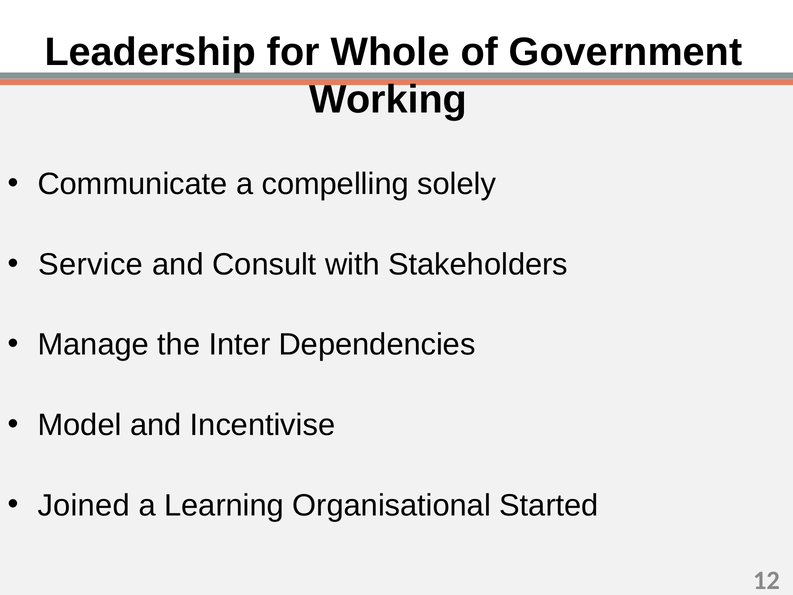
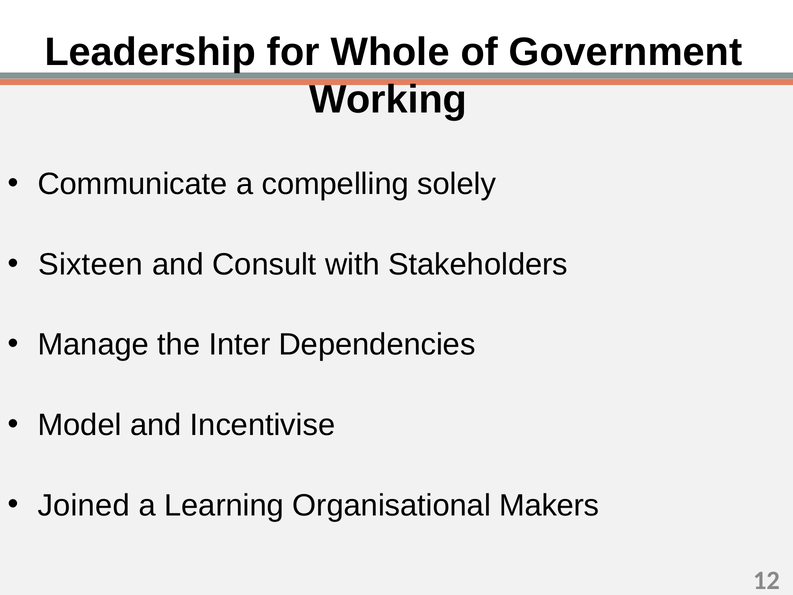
Service: Service -> Sixteen
Started: Started -> Makers
